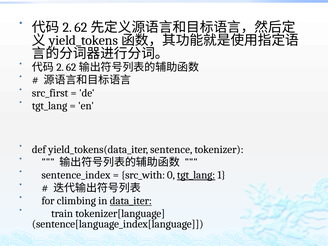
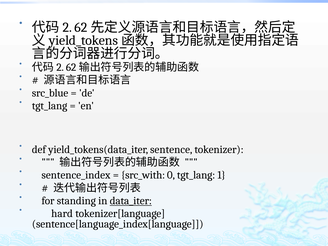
src_first: src_first -> src_blue
tgt_lang at (196, 175) underline: present -> none
climbing: climbing -> standing
train: train -> hard
